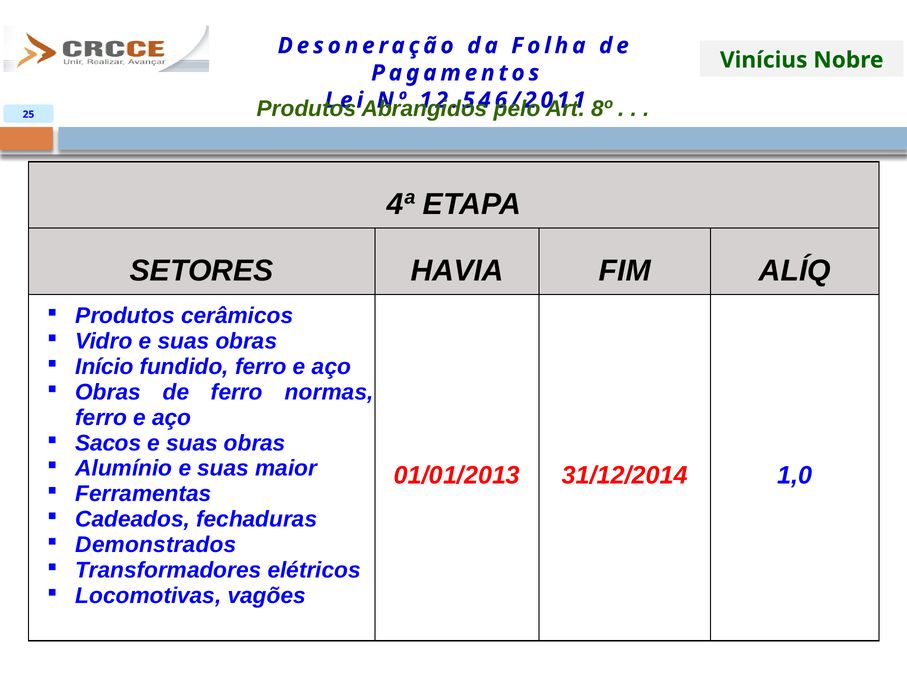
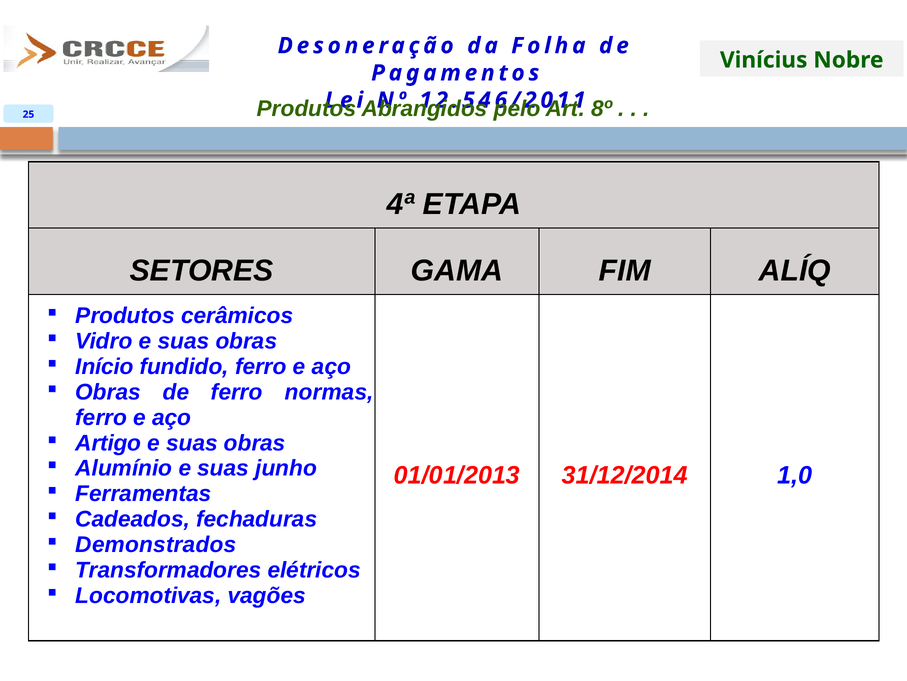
HAVIA: HAVIA -> GAMA
Sacos: Sacos -> Artigo
maior: maior -> junho
